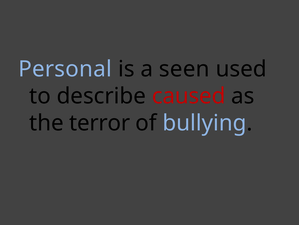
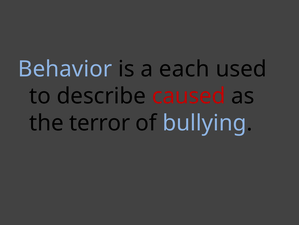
Personal: Personal -> Behavior
seen: seen -> each
